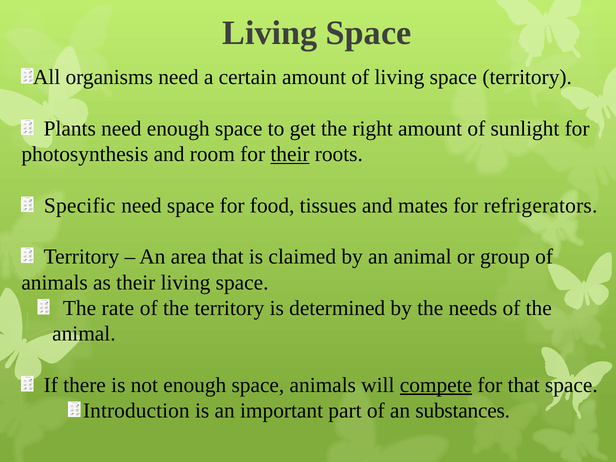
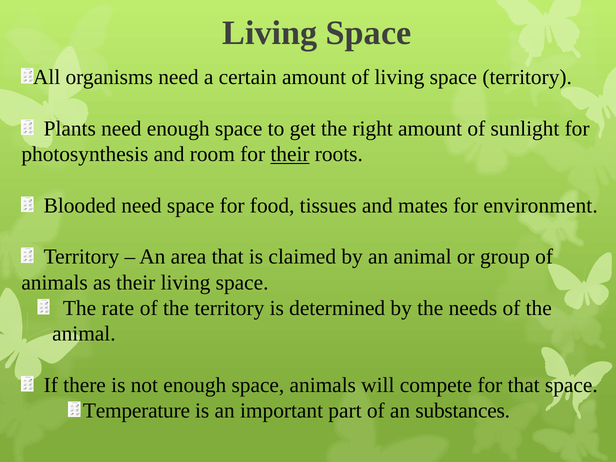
Specific: Specific -> Blooded
refrigerators: refrigerators -> environment
compete underline: present -> none
Introduction: Introduction -> Temperature
